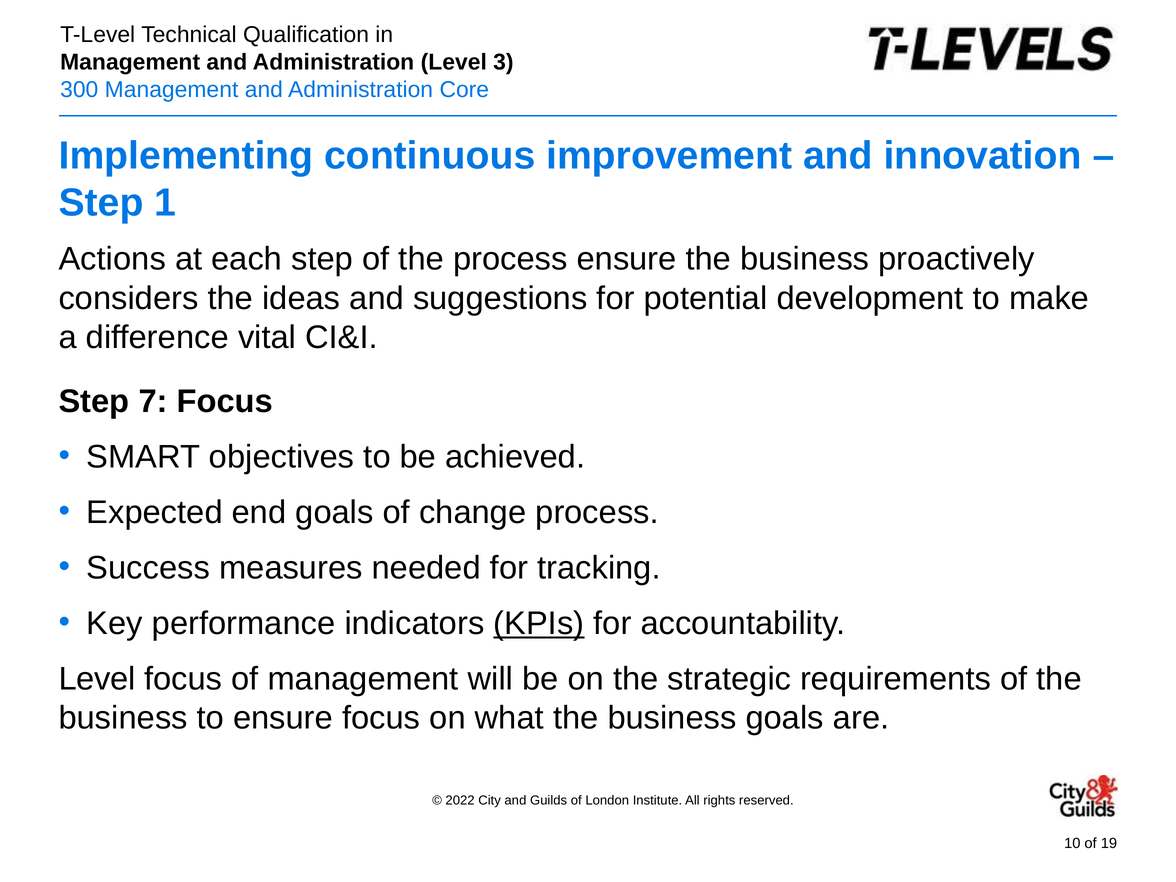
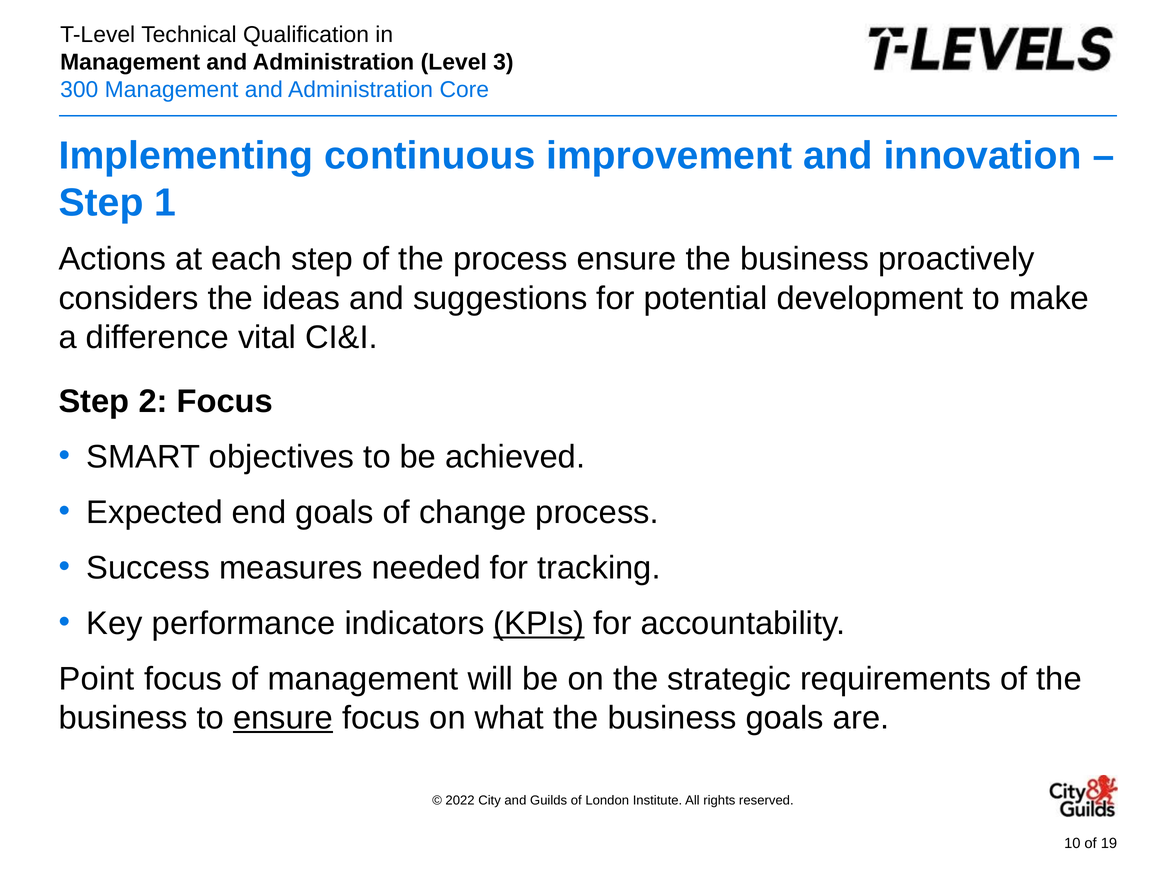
7: 7 -> 2
Level at (97, 679): Level -> Point
ensure at (283, 718) underline: none -> present
